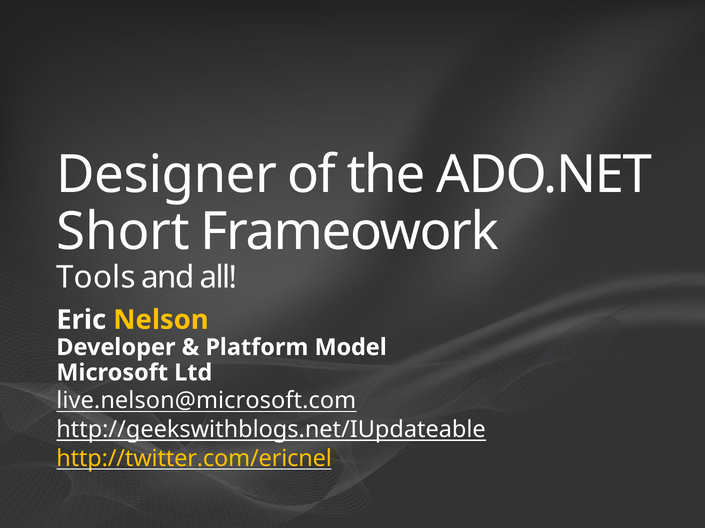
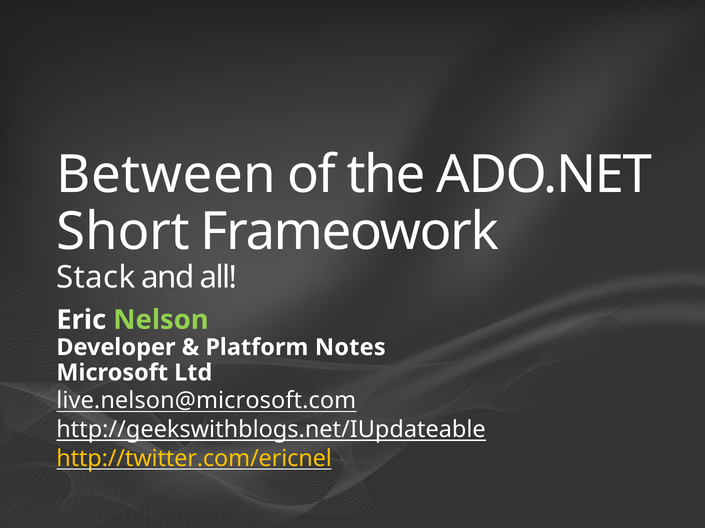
Designer: Designer -> Between
Tools: Tools -> Stack
Nelson colour: yellow -> light green
Model: Model -> Notes
